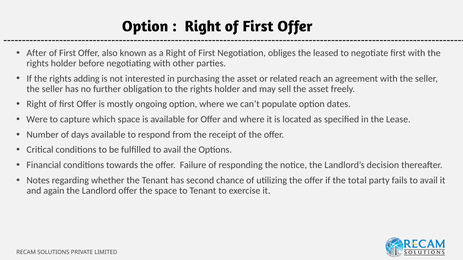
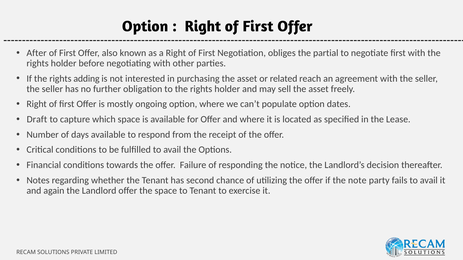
leased: leased -> partial
Were: Were -> Draft
total: total -> note
